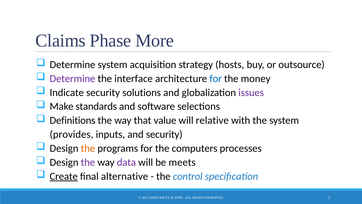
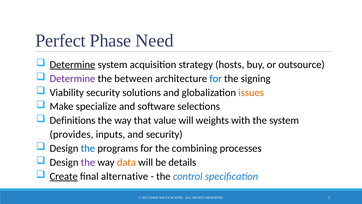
Claims: Claims -> Perfect
More: More -> Need
Determine at (72, 64) underline: none -> present
interface: interface -> between
money: money -> signing
Indicate: Indicate -> Viability
issues colour: purple -> orange
standards: standards -> specialize
relative: relative -> weights
the at (88, 148) colour: orange -> blue
computers: computers -> combining
data colour: purple -> orange
meets: meets -> details
